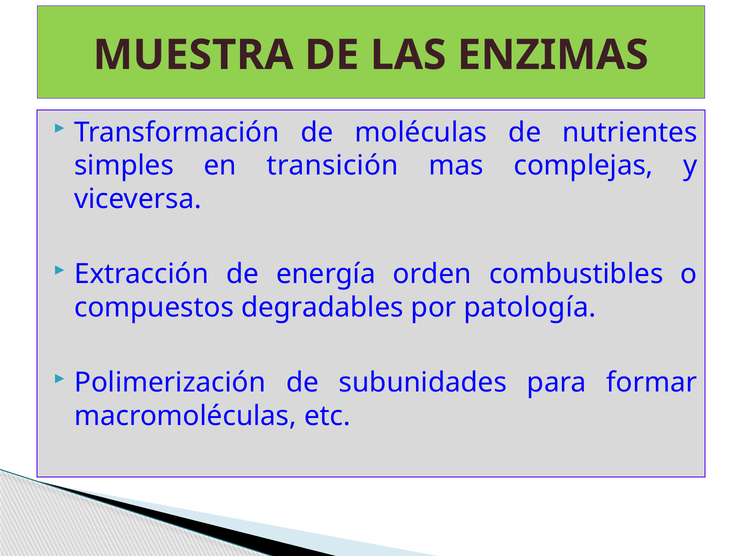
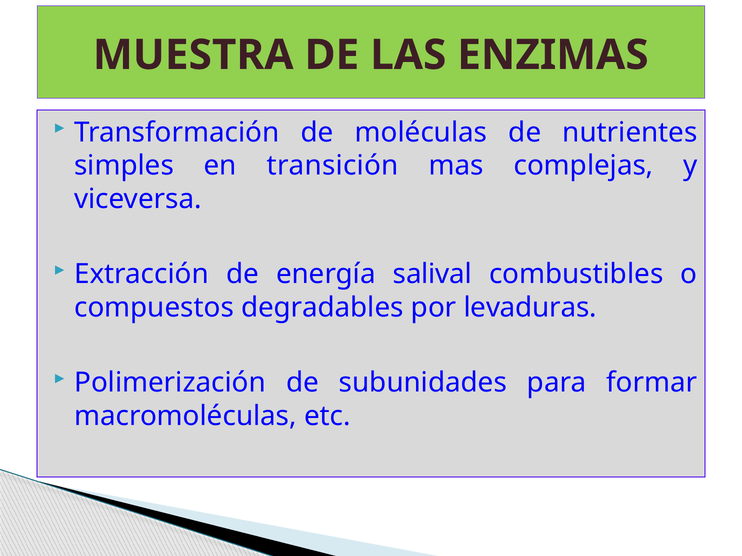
orden: orden -> salival
patología: patología -> levaduras
